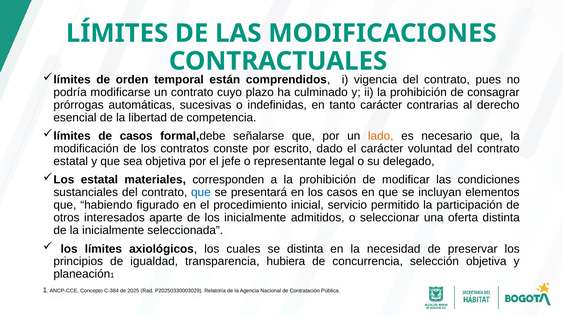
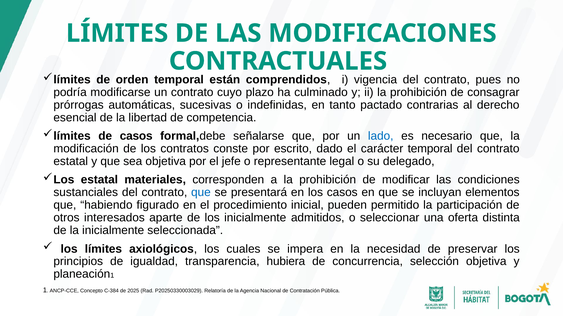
tanto carácter: carácter -> pactado
lado colour: orange -> blue
carácter voluntad: voluntad -> temporal
servicio: servicio -> pueden
se distinta: distinta -> impera
